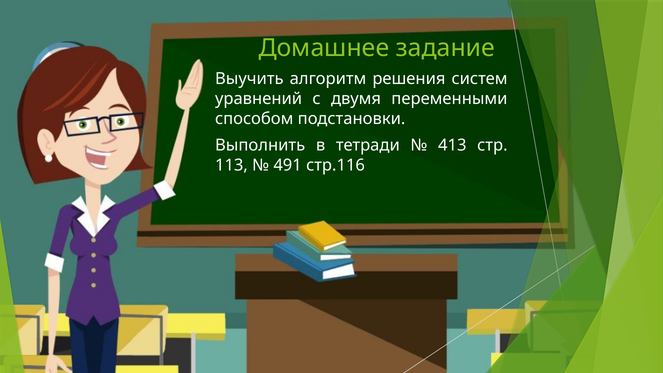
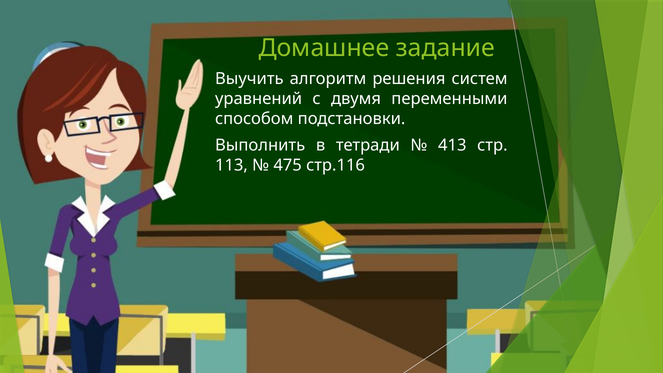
491: 491 -> 475
